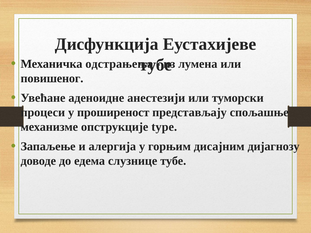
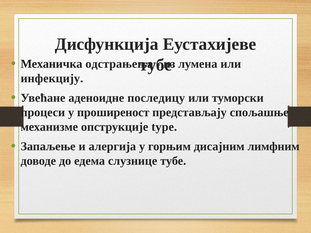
повишеног: повишеног -> инфекцију
анестезији: анестезији -> последицу
дијагнозу: дијагнозу -> лимфним
